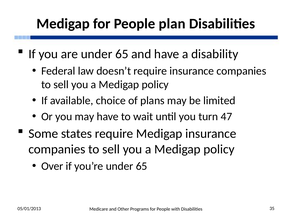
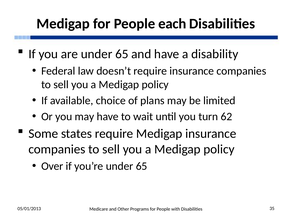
plan: plan -> each
47: 47 -> 62
